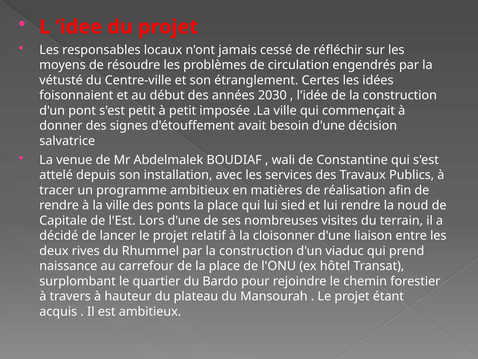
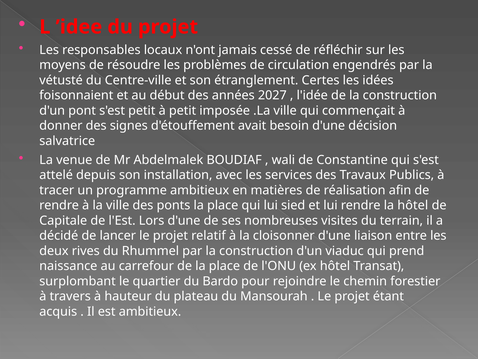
2030: 2030 -> 2027
la noud: noud -> hôtel
